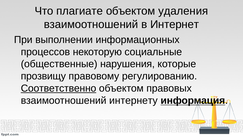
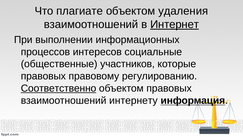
Интернет underline: none -> present
некоторую: некоторую -> интересов
нарушения: нарушения -> участников
прозвищу at (43, 76): прозвищу -> правовых
